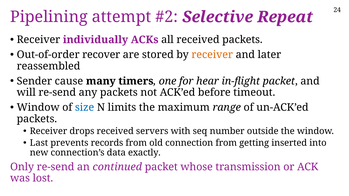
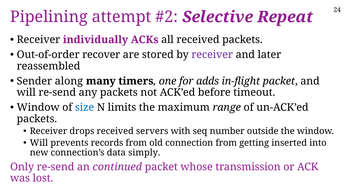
receiver at (212, 55) colour: orange -> purple
cause: cause -> along
hear: hear -> adds
Last at (39, 143): Last -> Will
exactly: exactly -> simply
